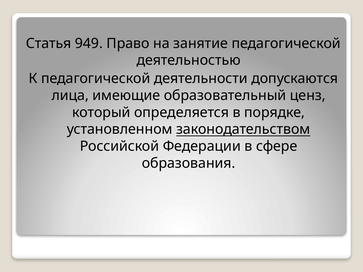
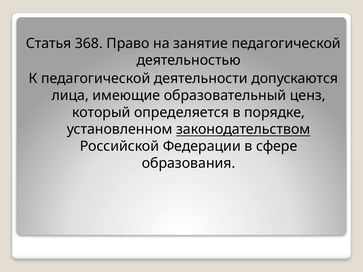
949: 949 -> 368
